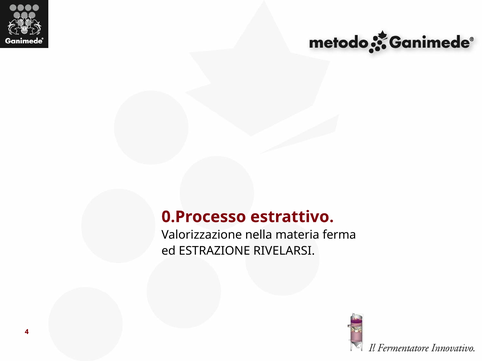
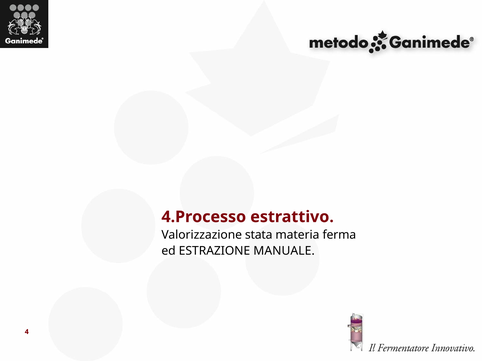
0.Processo: 0.Processo -> 4.Processo
nella: nella -> stata
RIVELARSI: RIVELARSI -> MANUALE
